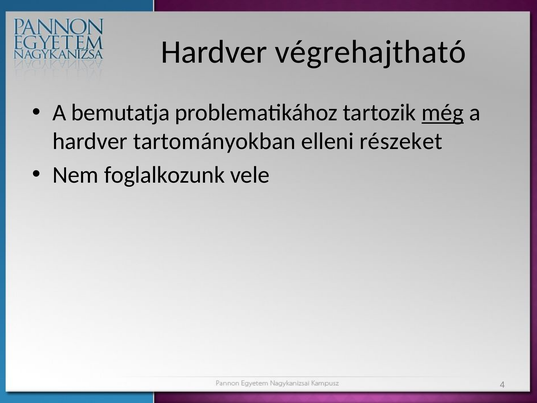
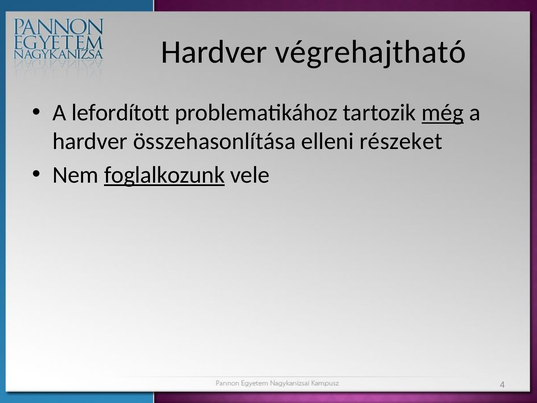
bemutatja: bemutatja -> lefordított
tartományokban: tartományokban -> összehasonlítása
foglalkozunk underline: none -> present
